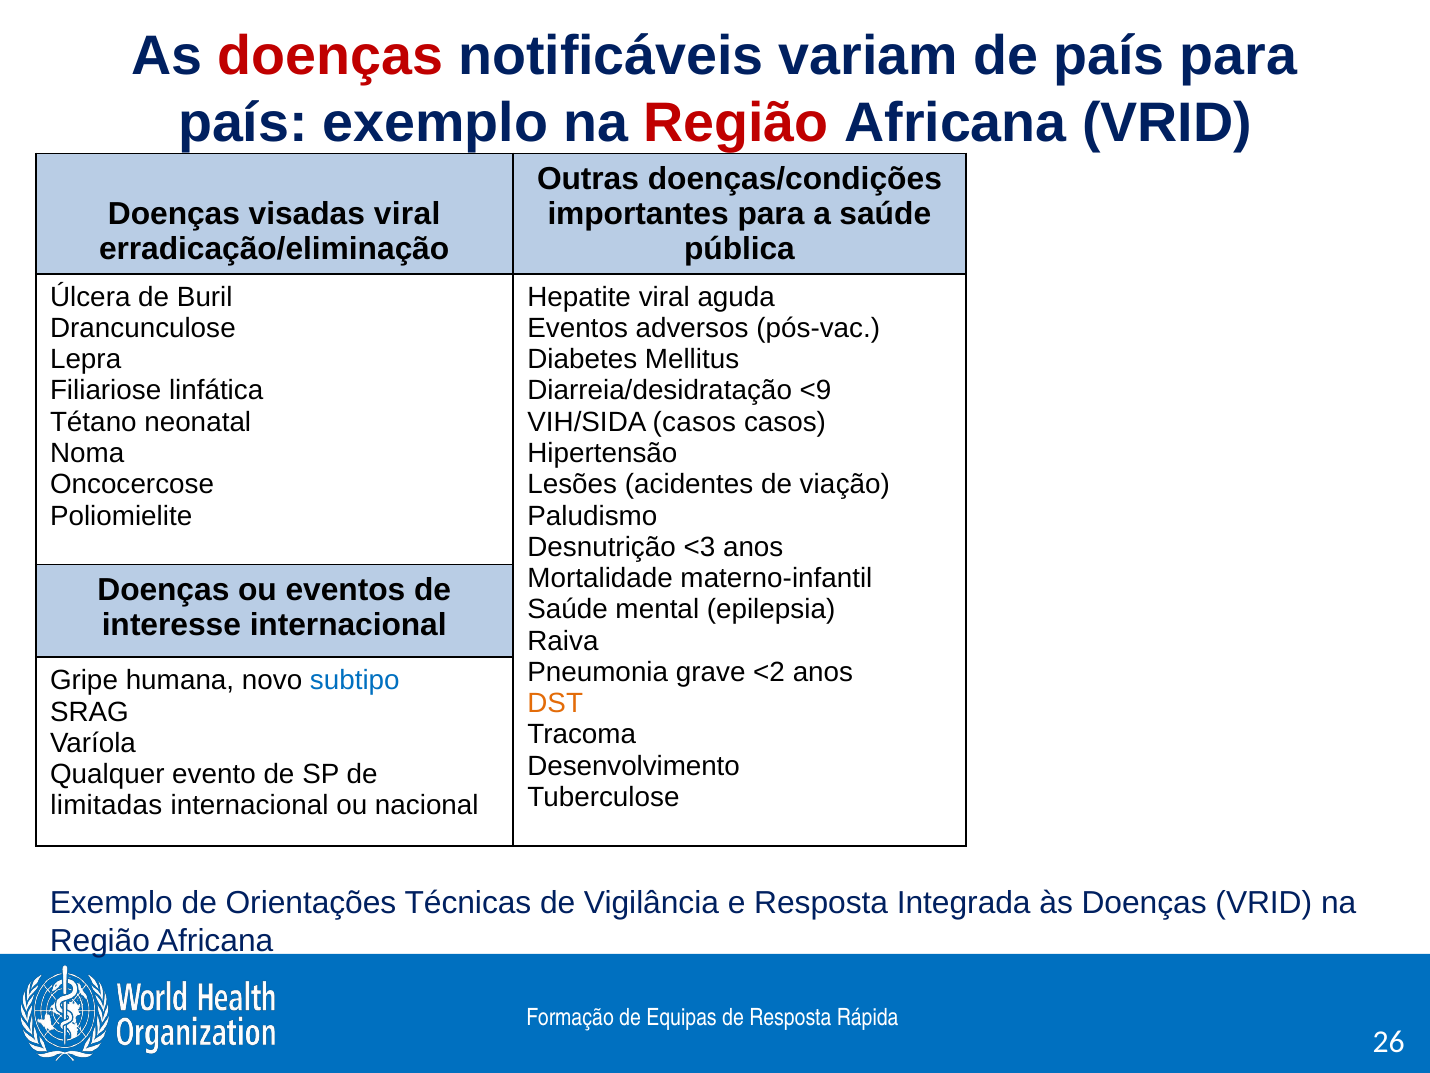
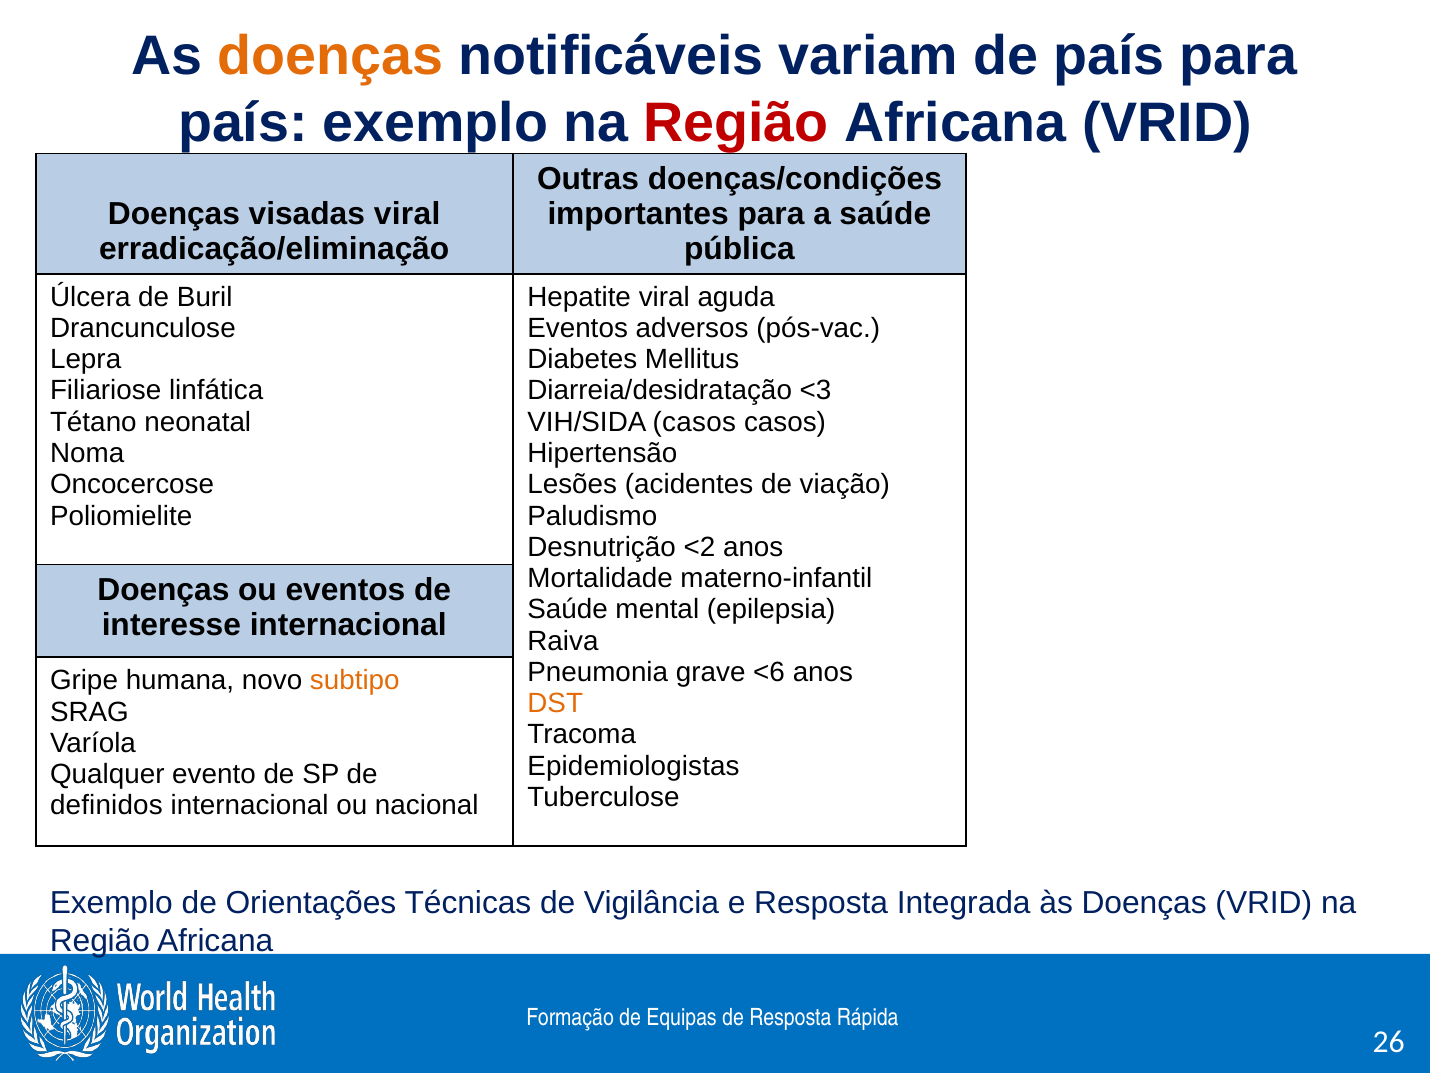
doenças at (331, 56) colour: red -> orange
<9: <9 -> <3
<3: <3 -> <2
<2: <2 -> <6
subtipo colour: blue -> orange
Desenvolvimento: Desenvolvimento -> Epidemiologistas
limitadas: limitadas -> definidos
